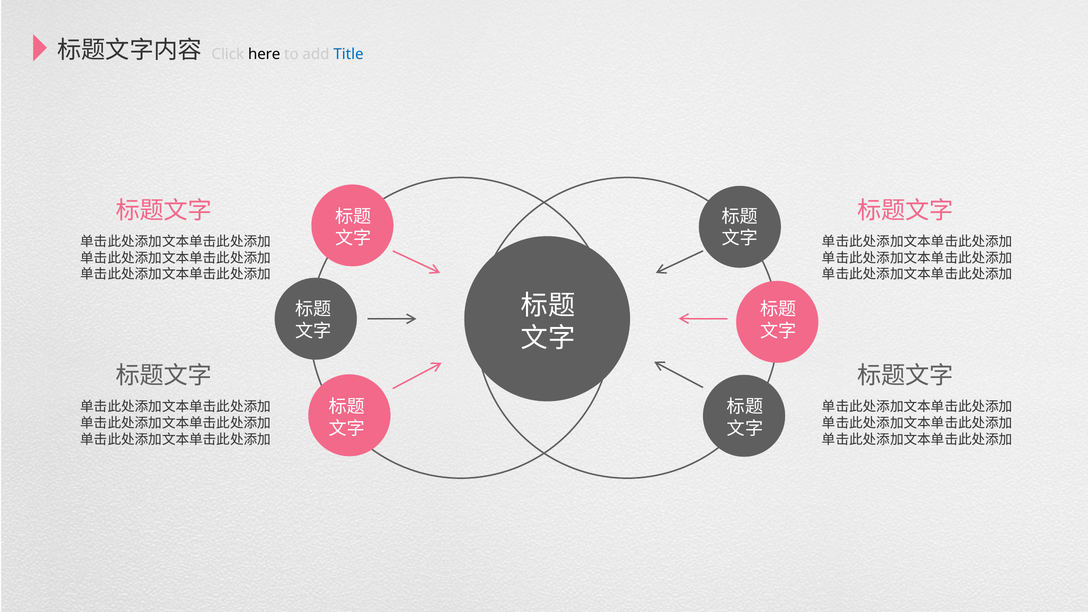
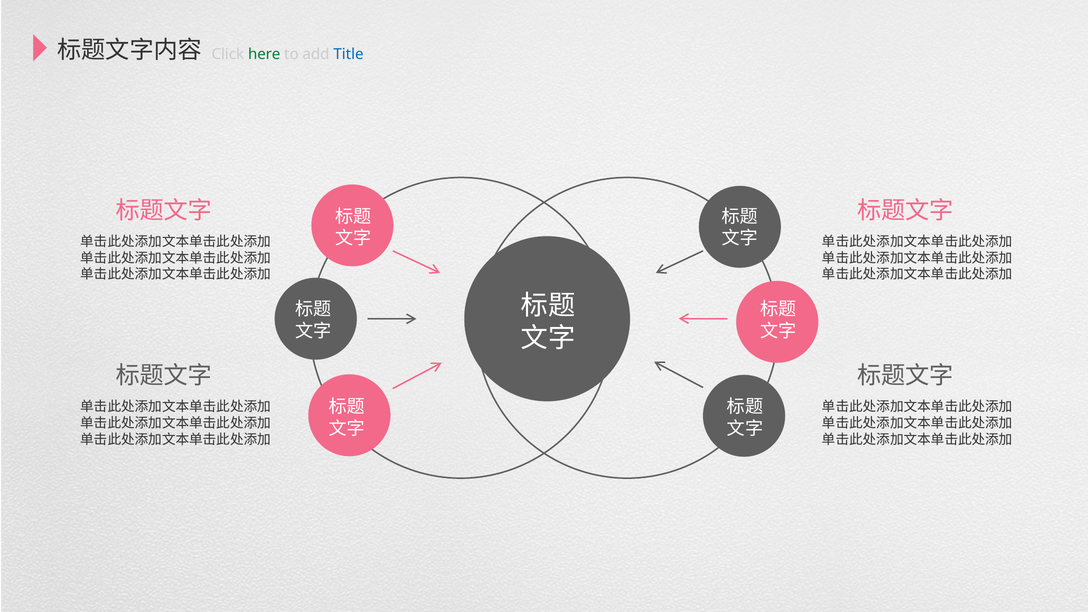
here colour: black -> green
